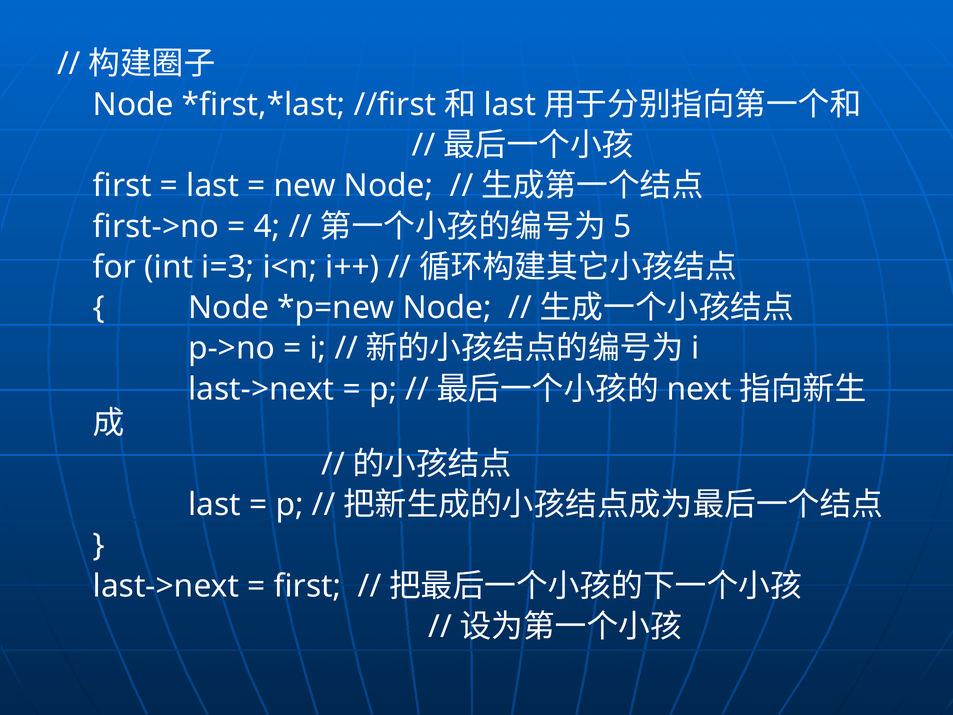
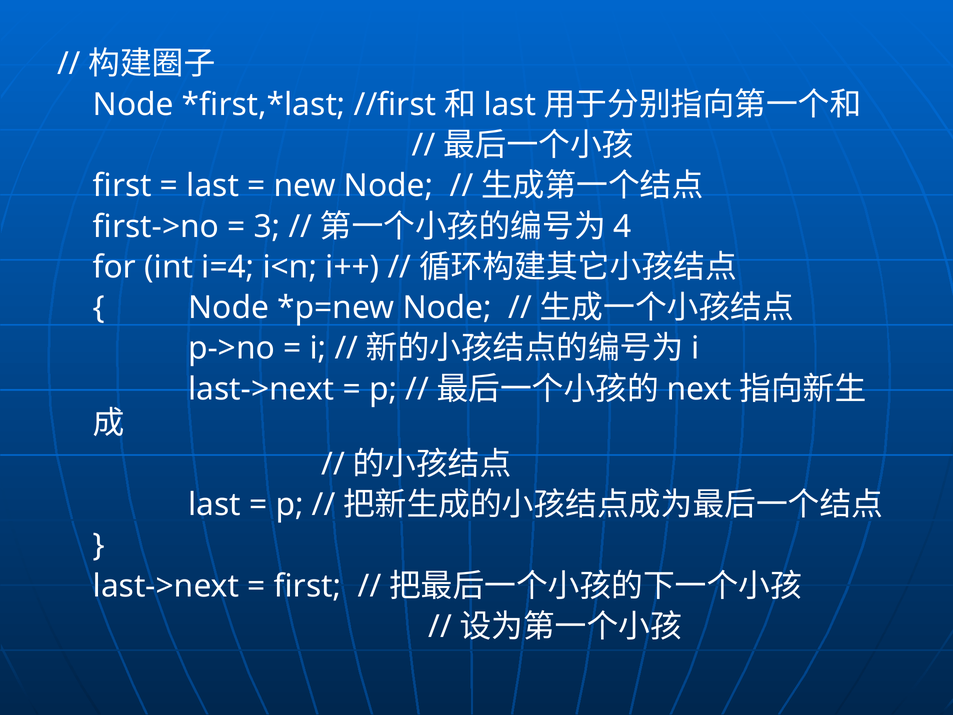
4: 4 -> 3
5: 5 -> 4
i=3: i=3 -> i=4
